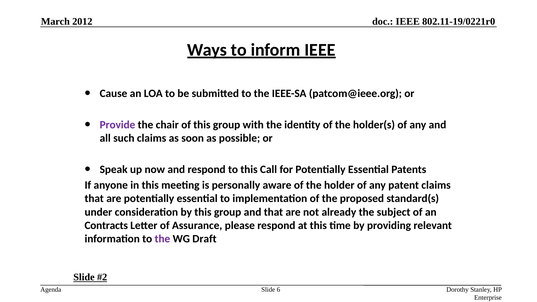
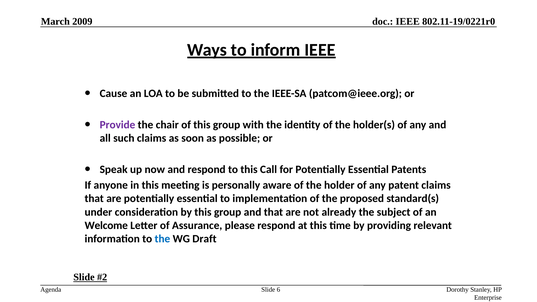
2012: 2012 -> 2009
Contracts: Contracts -> Welcome
the at (162, 239) colour: purple -> blue
